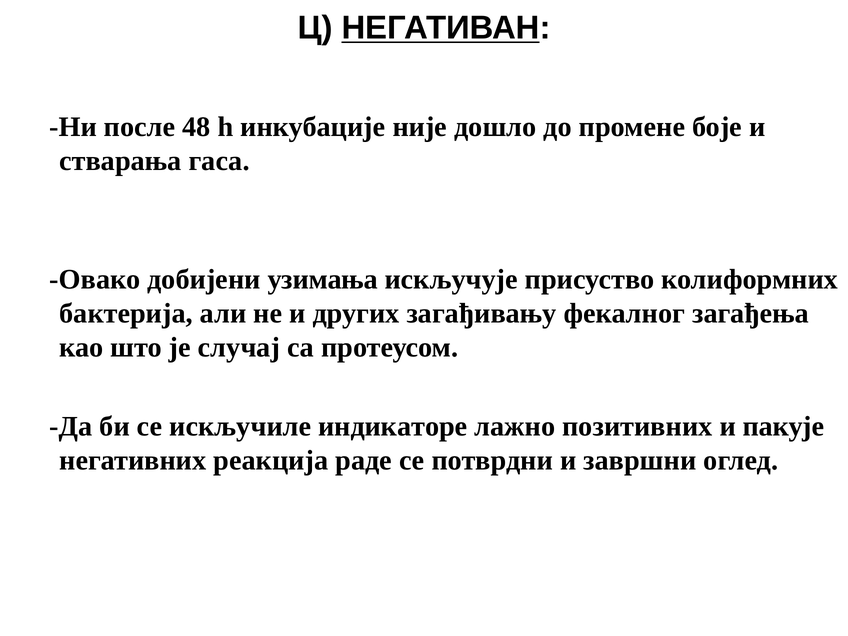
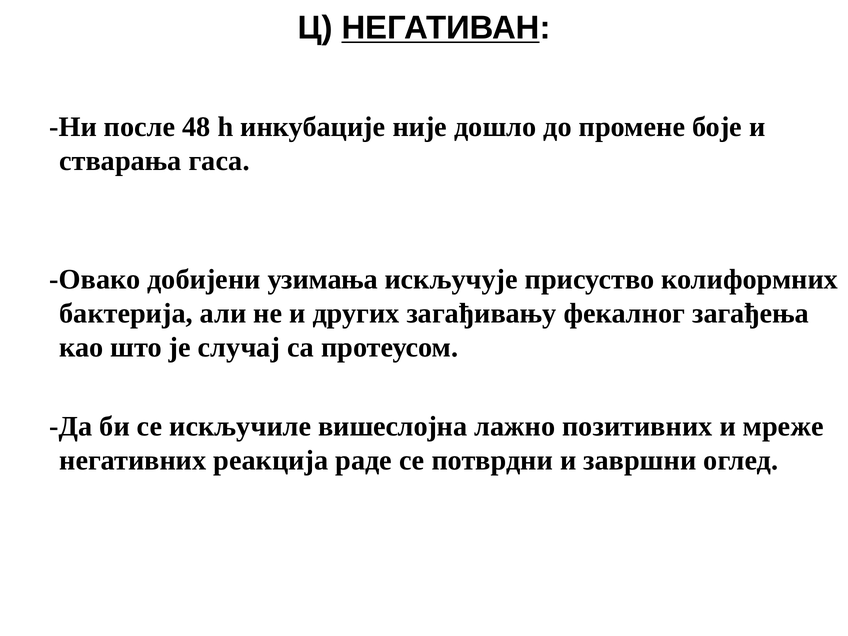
индикаторе: индикаторе -> вишеслојна
пакује: пакује -> мреже
